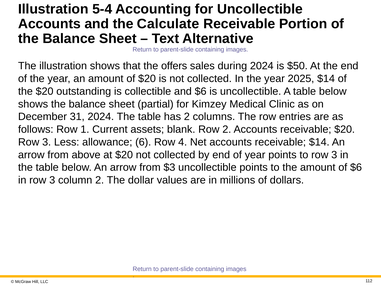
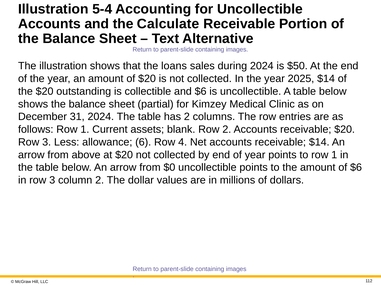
offers: offers -> loans
to row 3: 3 -> 1
$3: $3 -> $0
